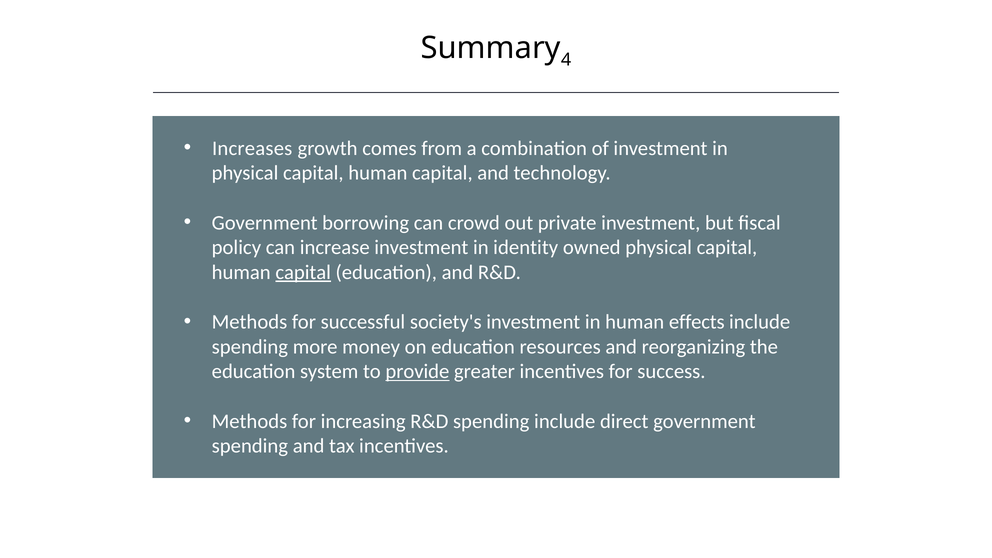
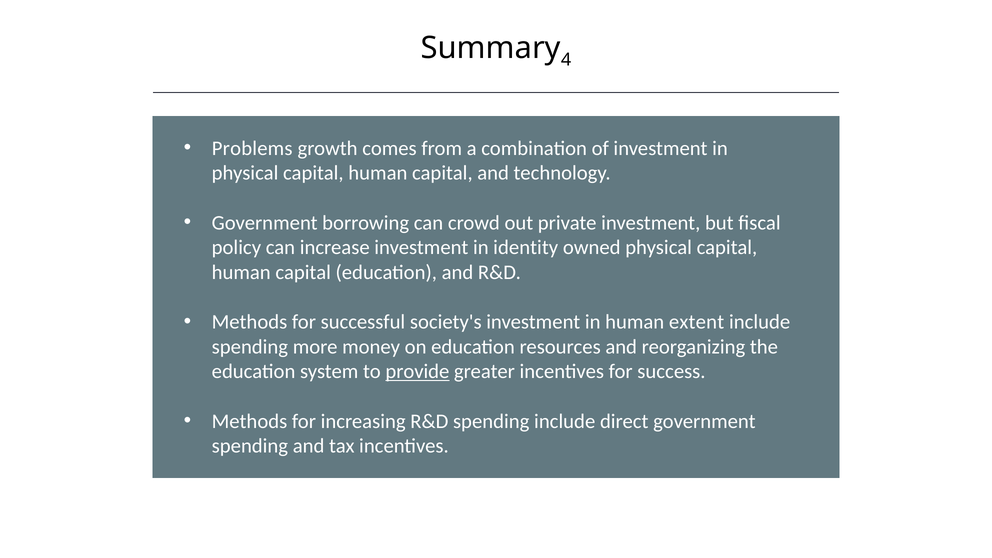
Increases: Increases -> Problems
capital at (303, 272) underline: present -> none
effects: effects -> extent
